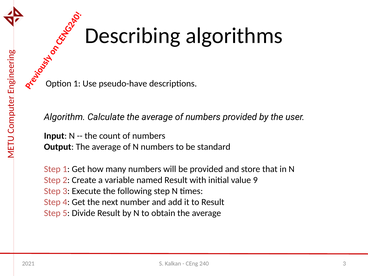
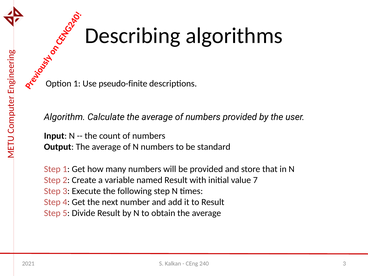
pseudo-have: pseudo-have -> pseudo-finite
9: 9 -> 7
